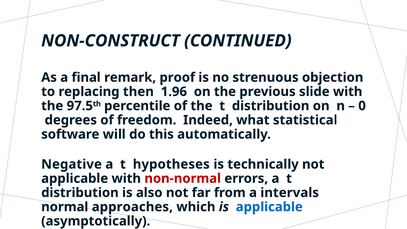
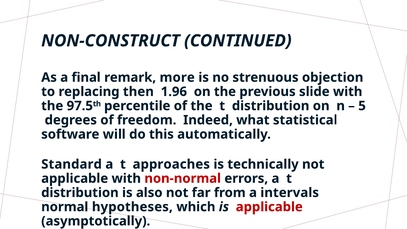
proof: proof -> more
0: 0 -> 5
Negative: Negative -> Standard
hypotheses: hypotheses -> approaches
approaches: approaches -> hypotheses
applicable at (269, 207) colour: blue -> red
